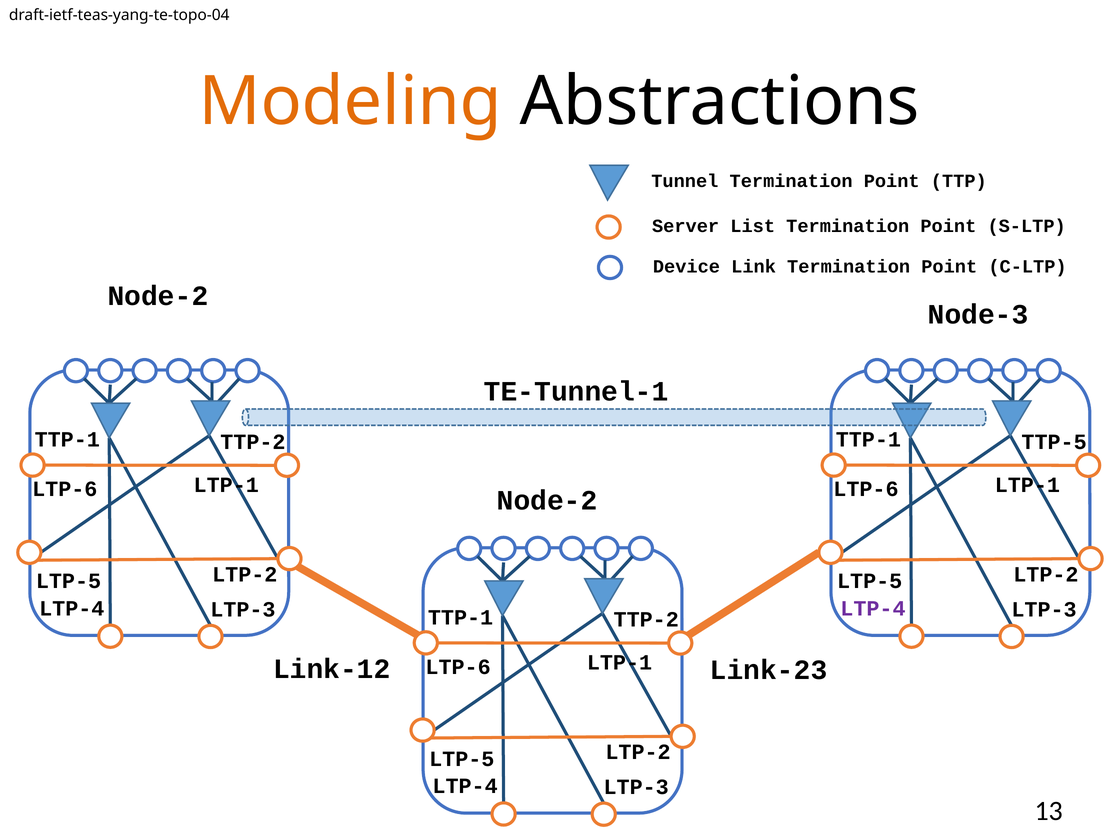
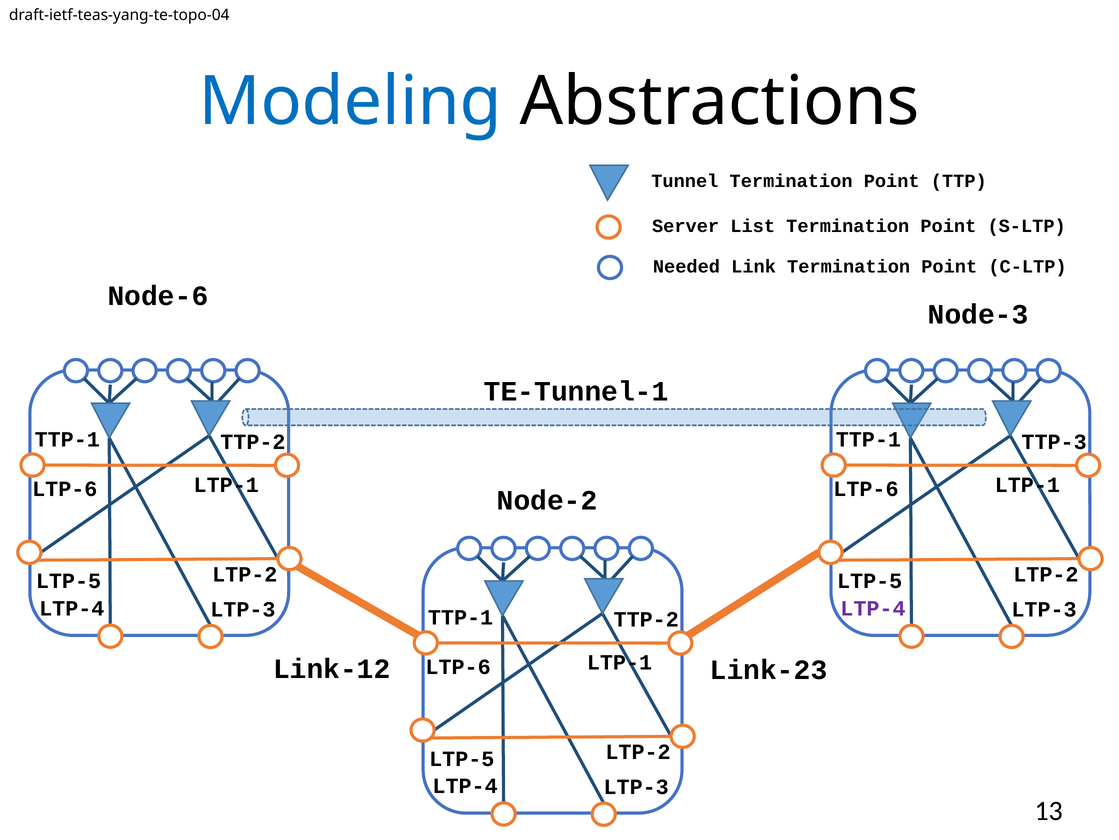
Modeling colour: orange -> blue
Device: Device -> Needed
Node-2 at (158, 296): Node-2 -> Node-6
TTP-5: TTP-5 -> TTP-3
